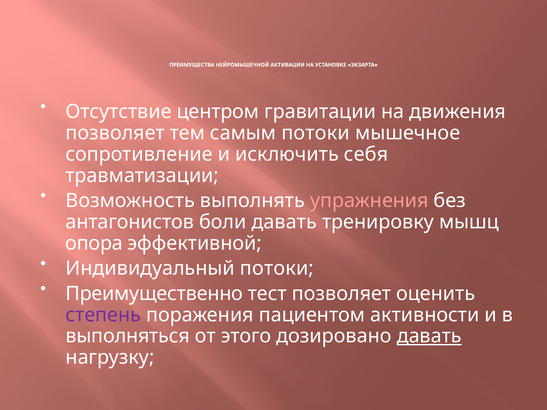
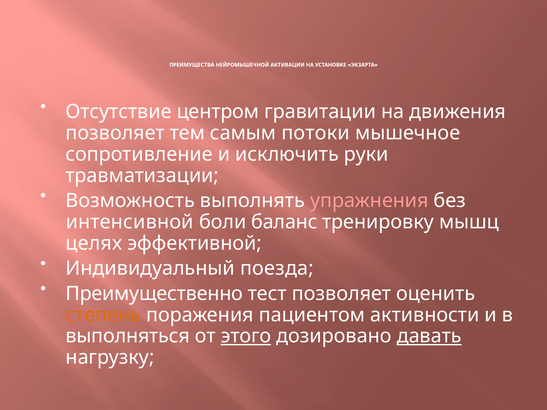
себя: себя -> руки
антагонистов: антагонистов -> интенсивной
боли давать: давать -> баланс
опора: опора -> целях
Индивидуальный потоки: потоки -> поезда
степень colour: purple -> orange
этого underline: none -> present
